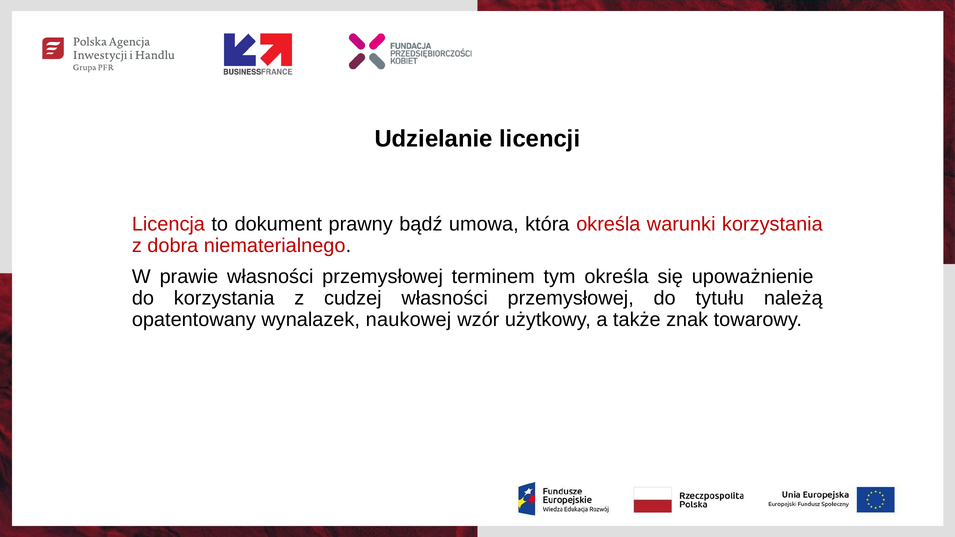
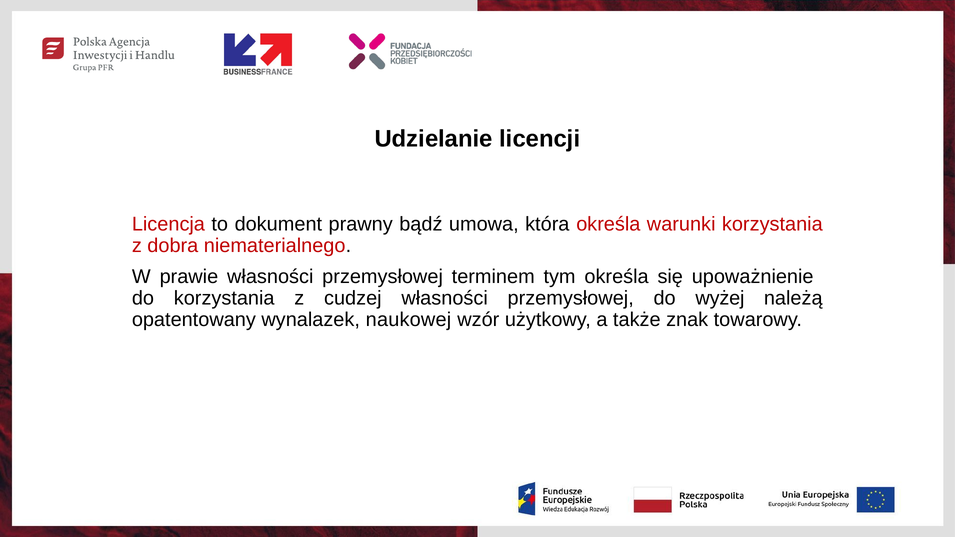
tytułu: tytułu -> wyżej
